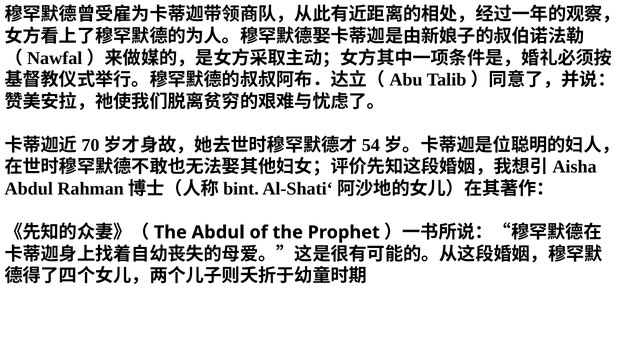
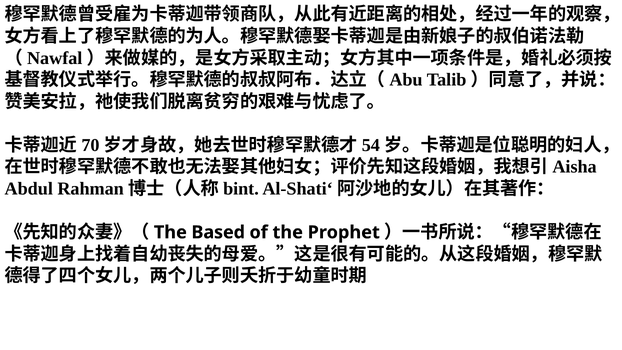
The Abdul: Abdul -> Based
